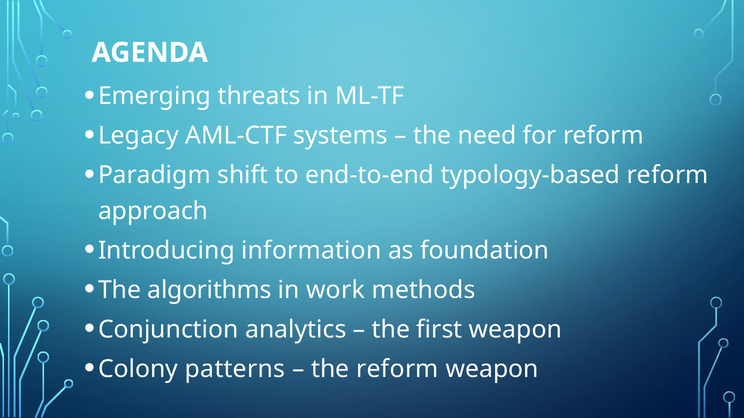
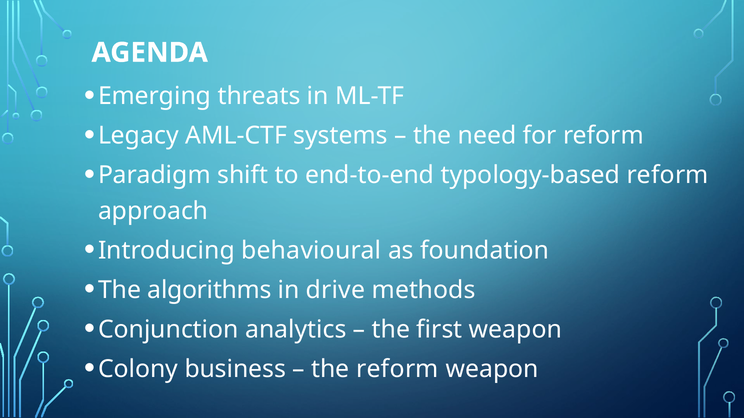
information: information -> behavioural
work: work -> drive
patterns: patterns -> business
